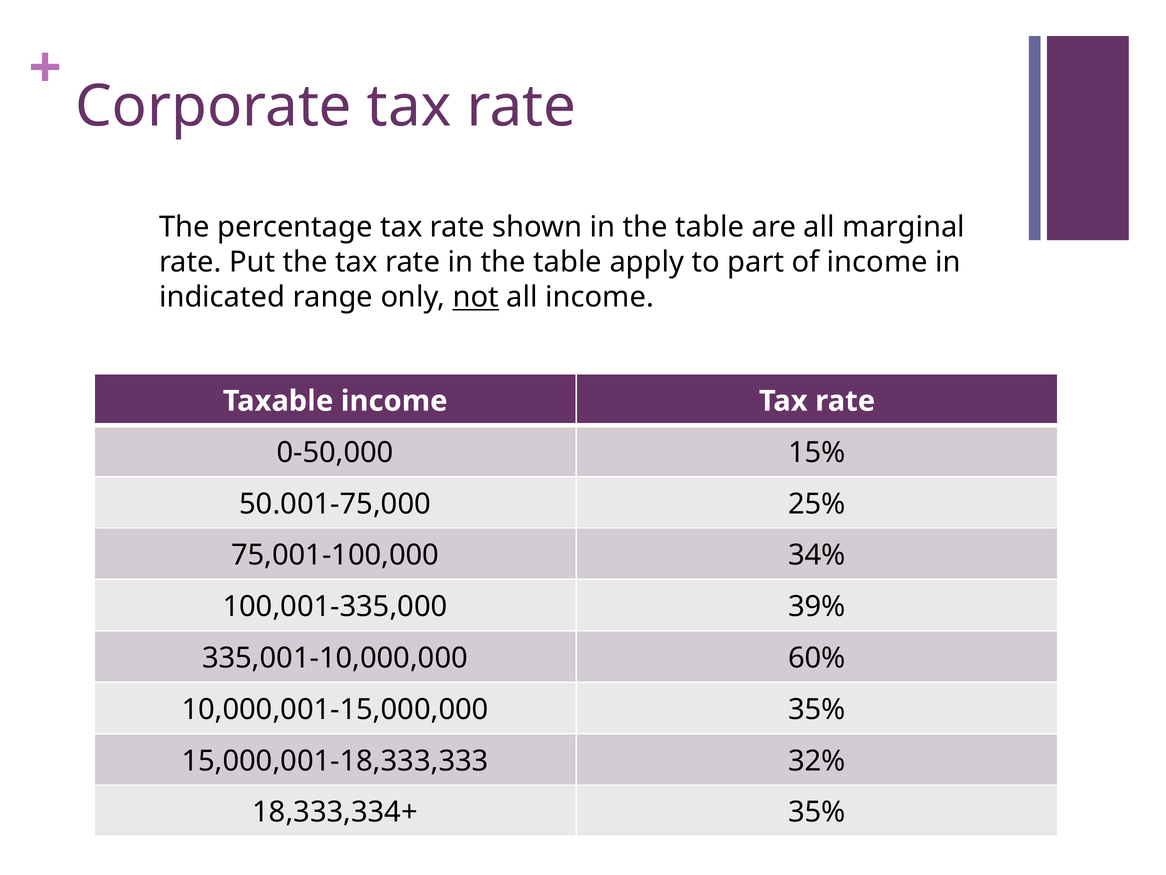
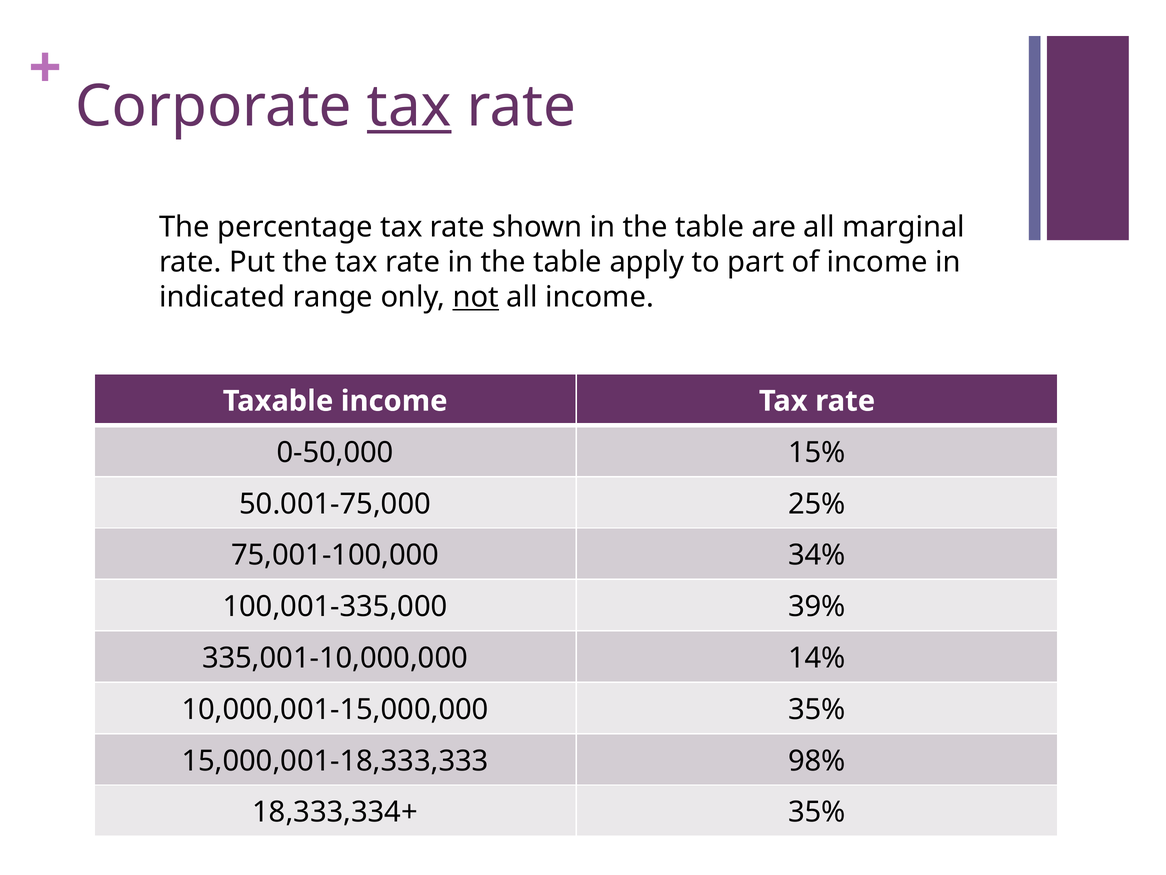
tax at (409, 107) underline: none -> present
60%: 60% -> 14%
32%: 32% -> 98%
